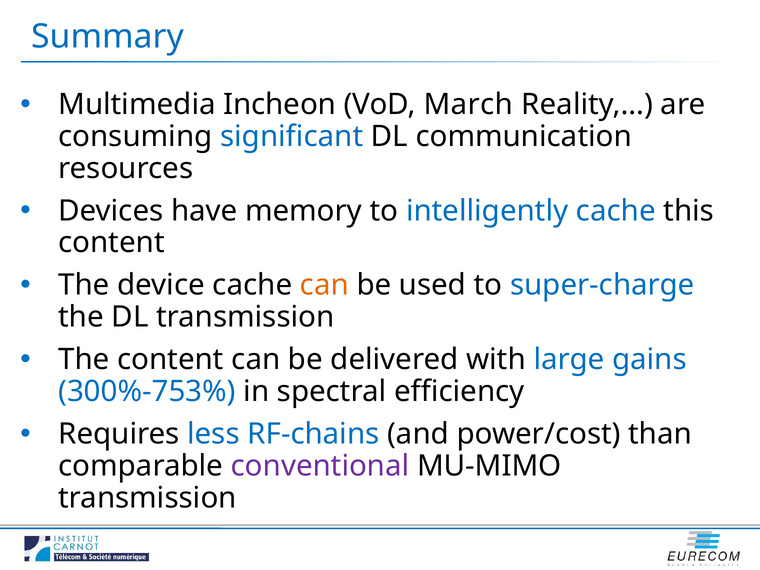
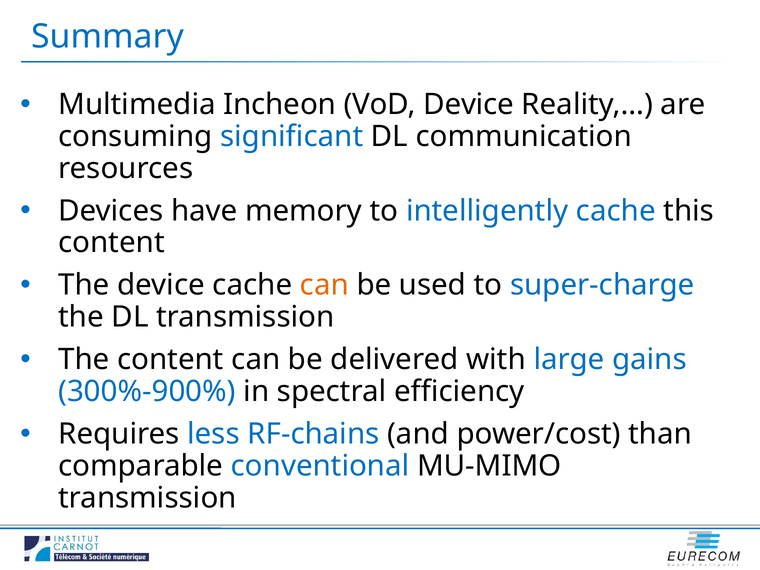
VoD March: March -> Device
300%-753%: 300%-753% -> 300%-900%
conventional colour: purple -> blue
